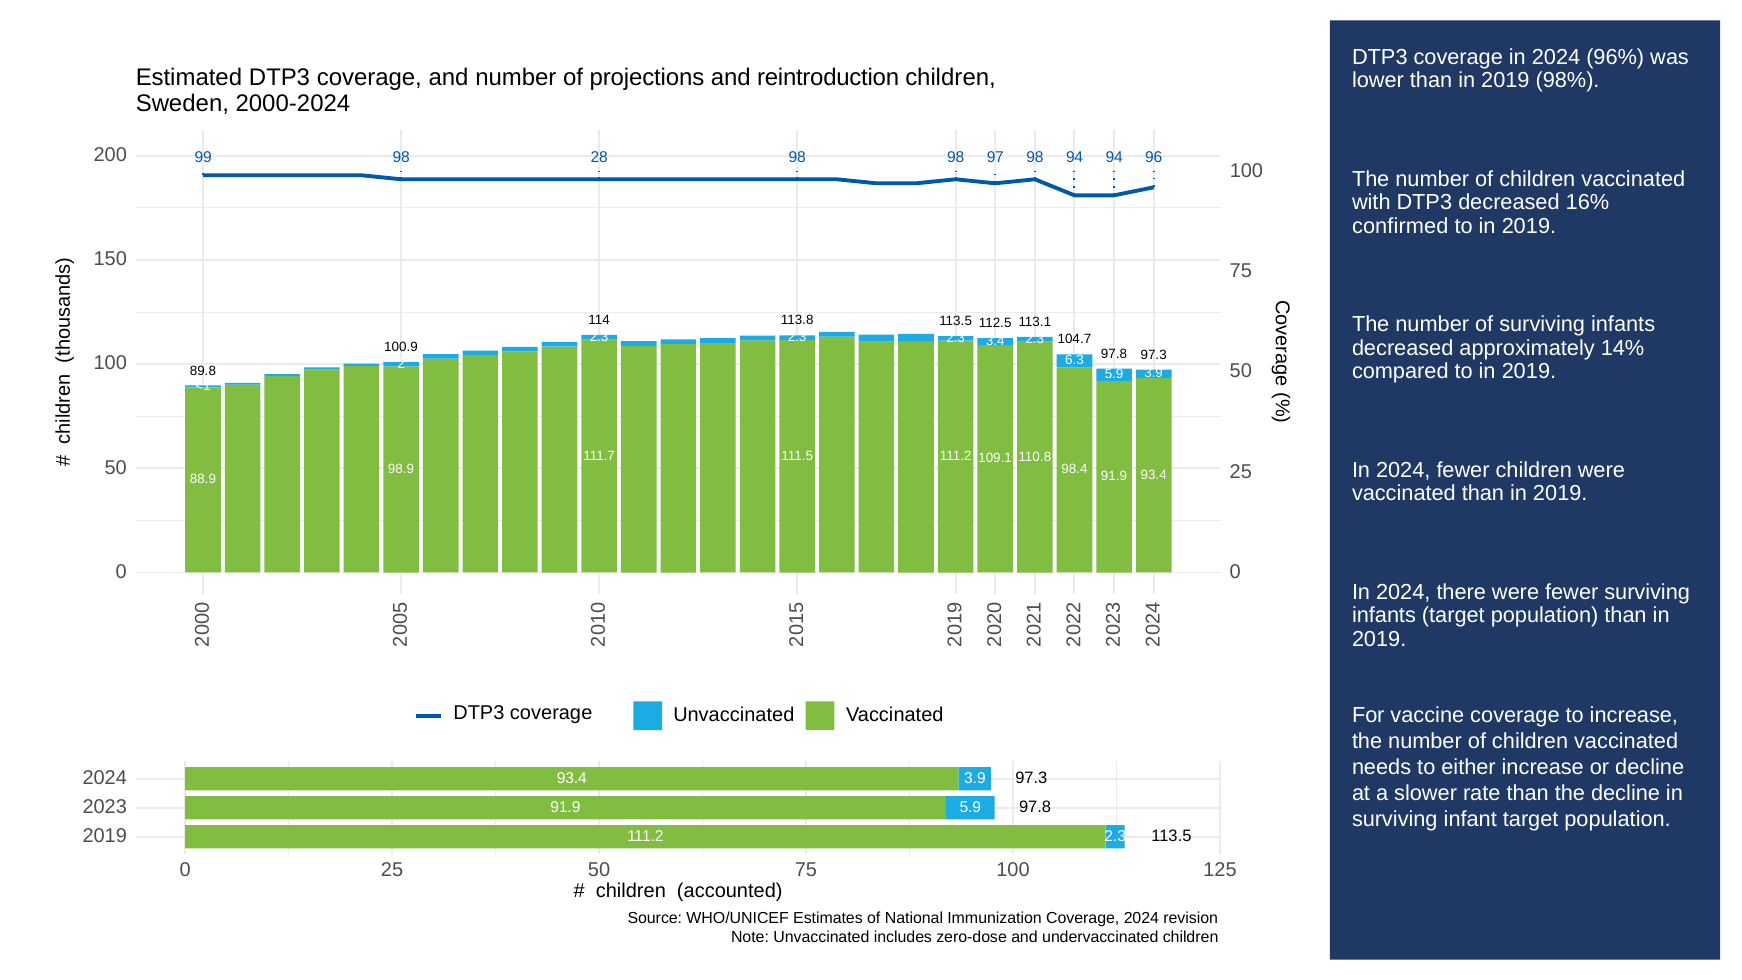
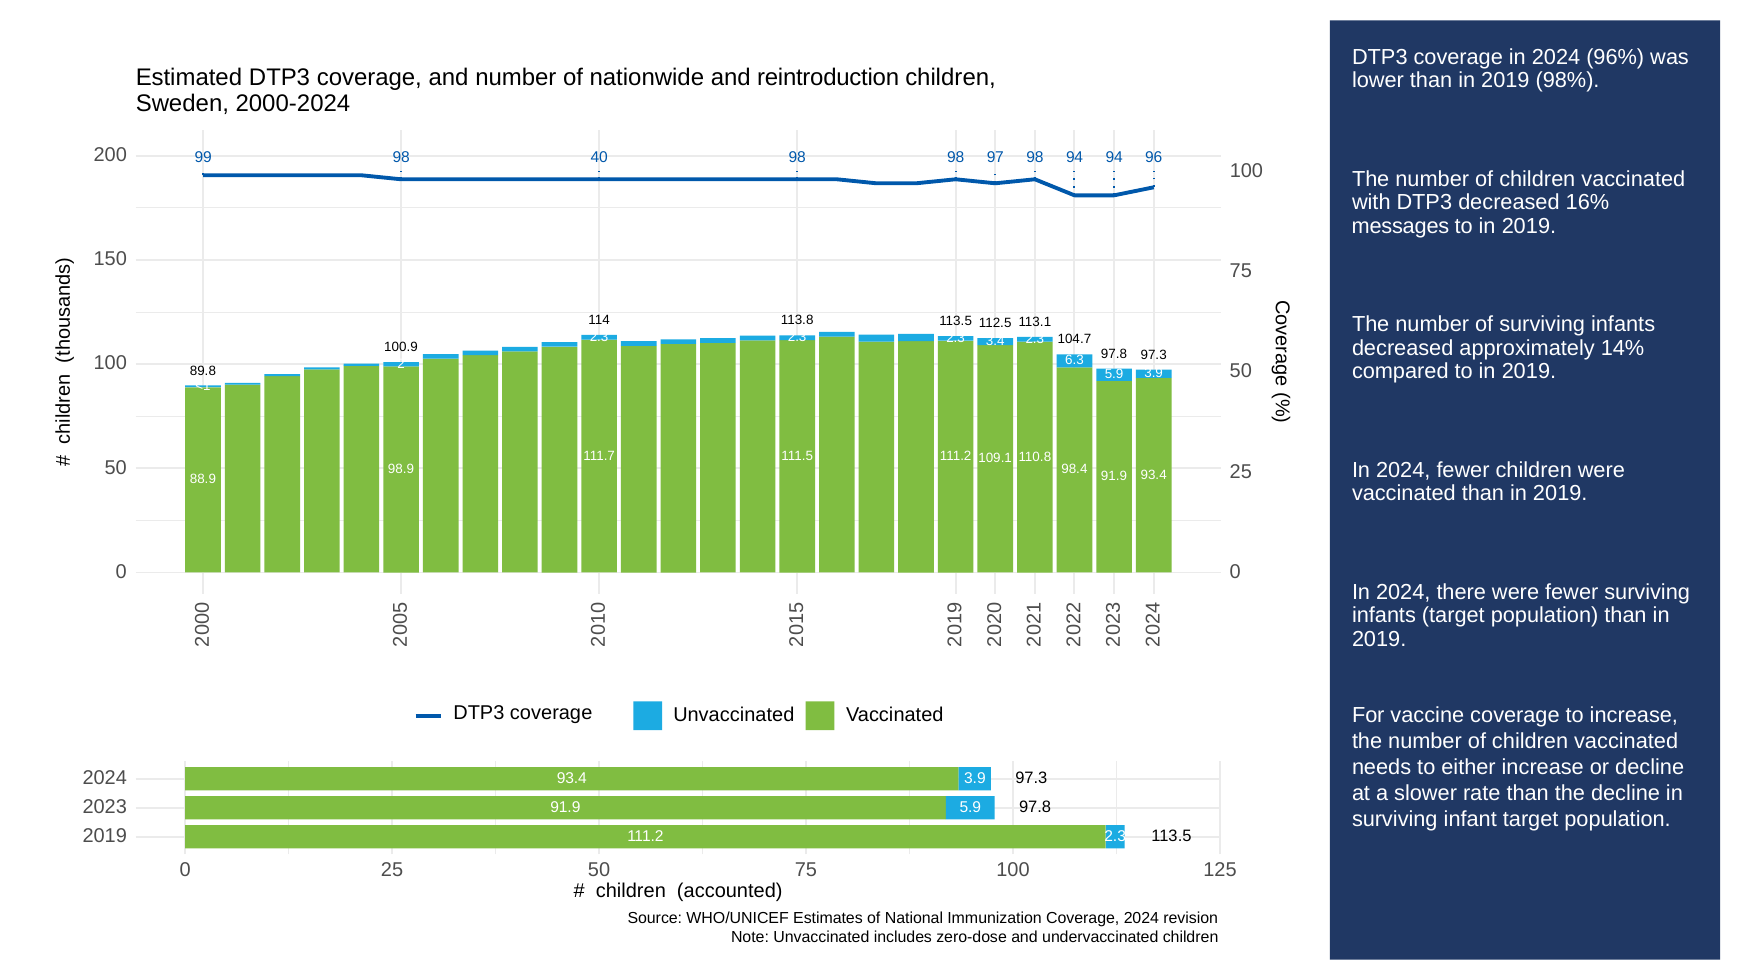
projections: projections -> nationwide
28: 28 -> 40
confirmed: confirmed -> messages
